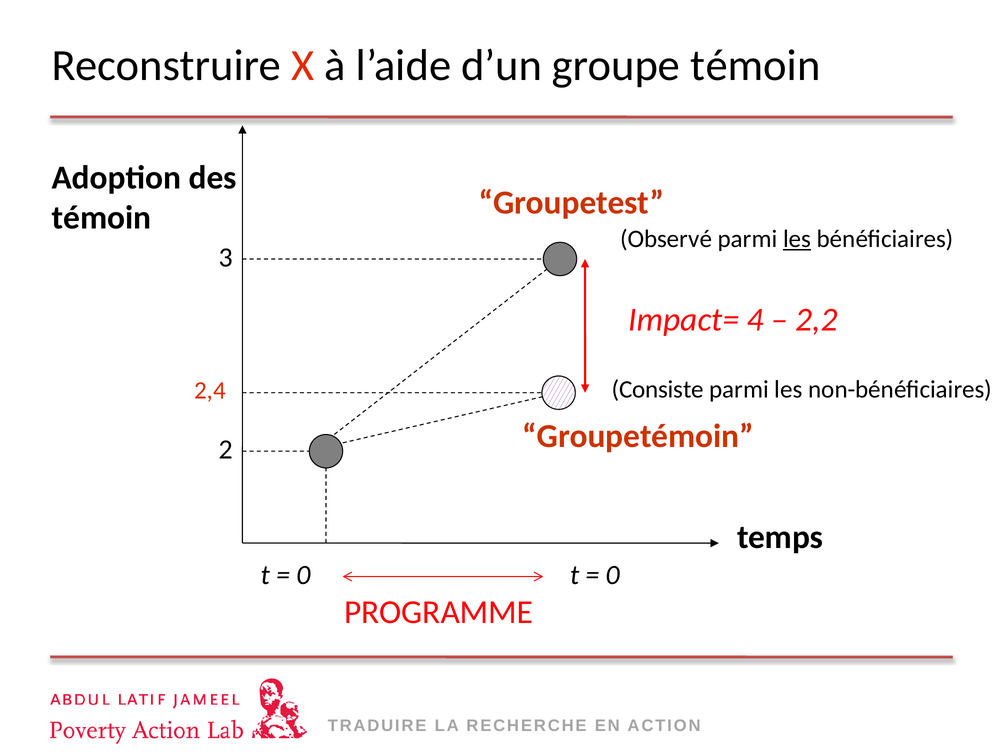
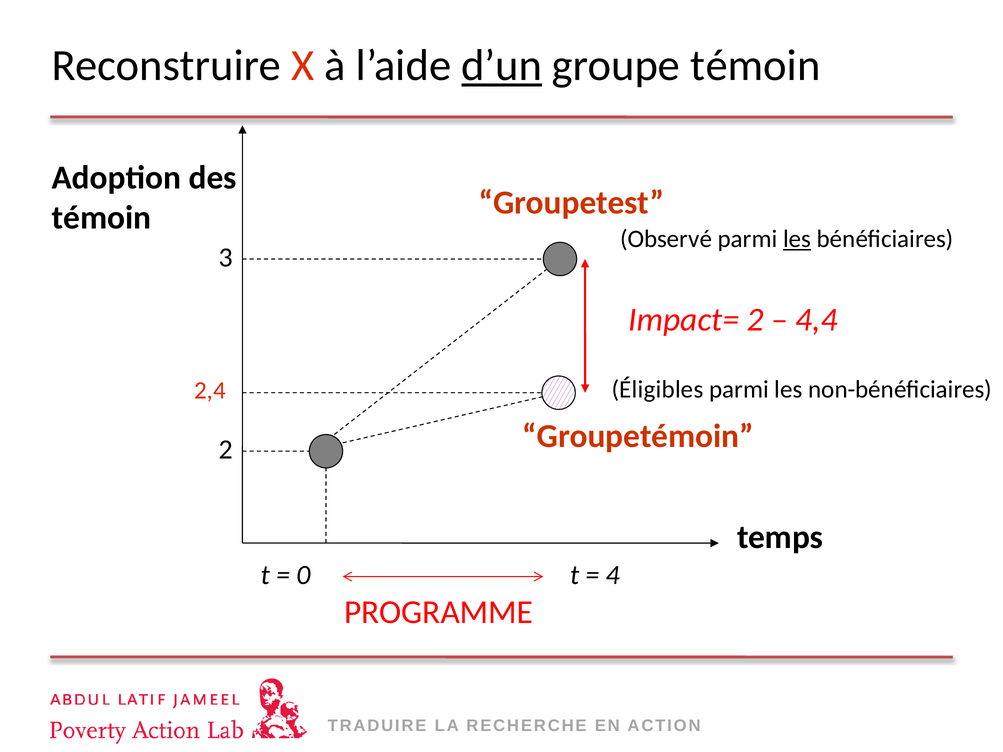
d’un underline: none -> present
Impact= 4: 4 -> 2
2,2: 2,2 -> 4,4
Consiste: Consiste -> Éligibles
0 at (613, 575): 0 -> 4
